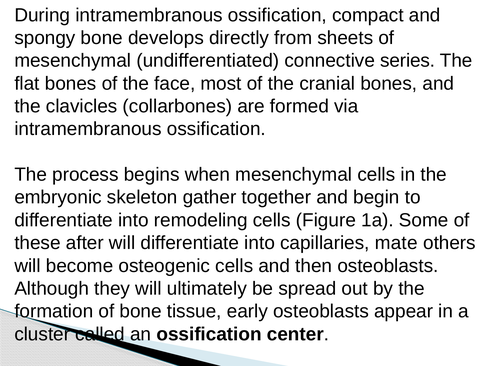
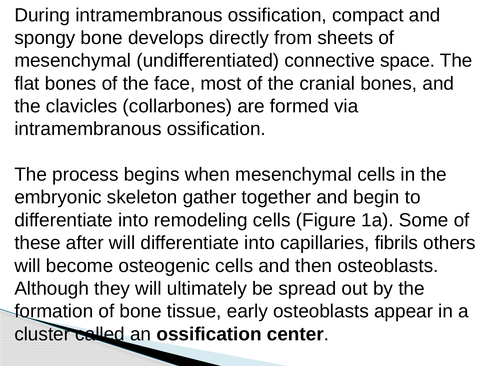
series: series -> space
mate: mate -> fibrils
